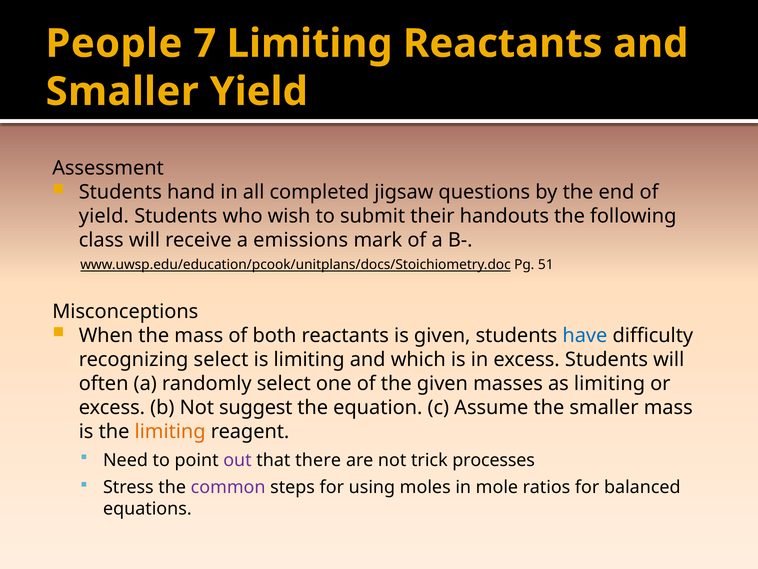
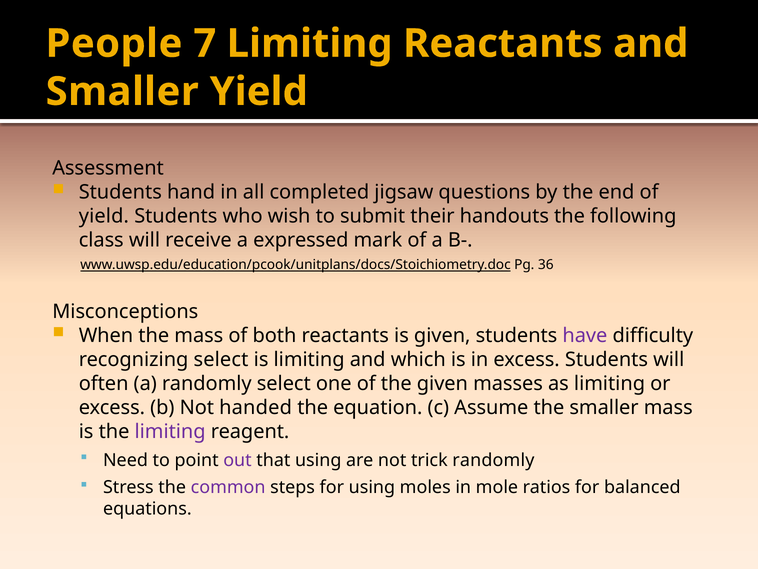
emissions: emissions -> expressed
51: 51 -> 36
have colour: blue -> purple
suggest: suggest -> handed
limiting at (170, 431) colour: orange -> purple
that there: there -> using
trick processes: processes -> randomly
